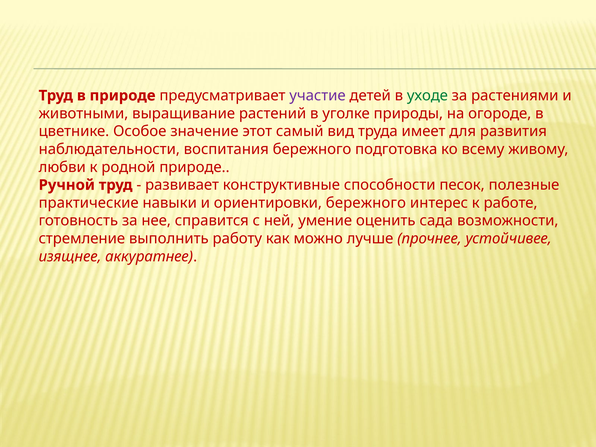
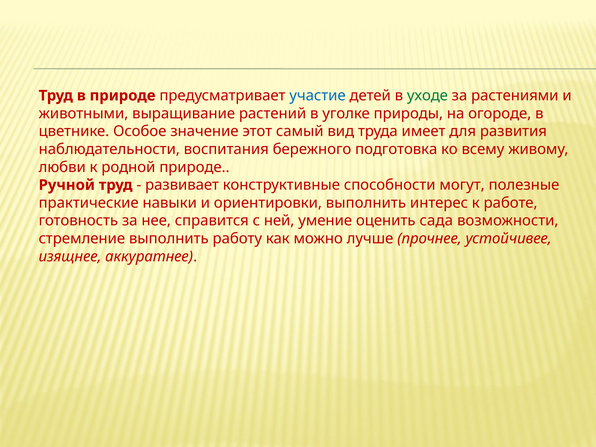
участие colour: purple -> blue
песок: песок -> могут
ориентировки бережного: бережного -> выполнить
